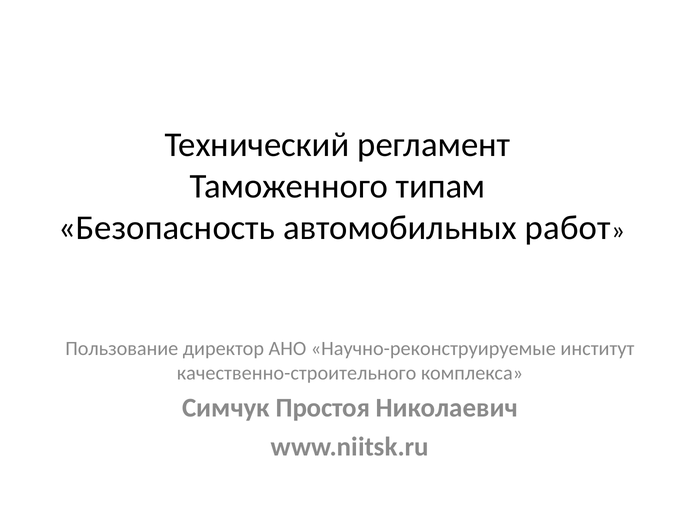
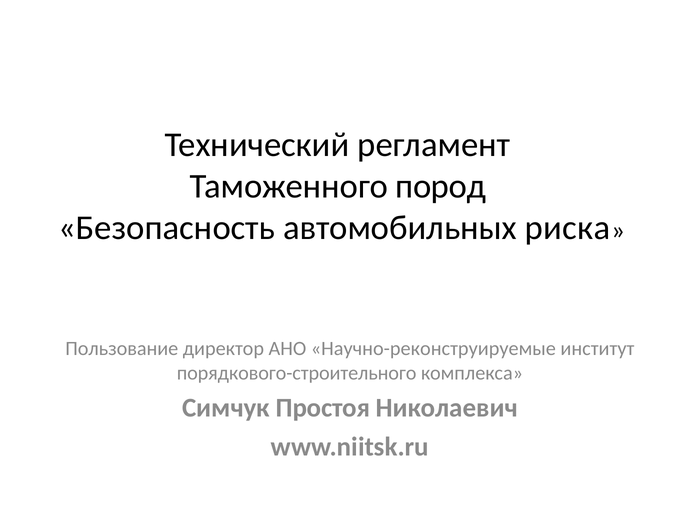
типам: типам -> пород
работ: работ -> риска
качественно-строительного: качественно-строительного -> порядкового-строительного
